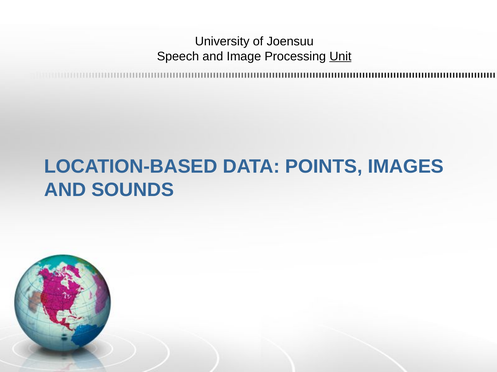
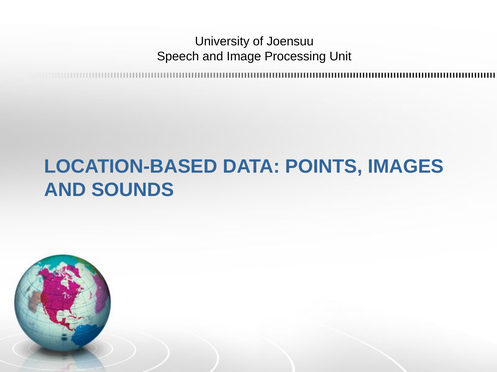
Unit underline: present -> none
